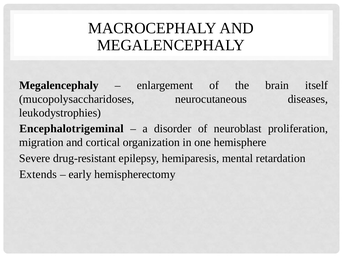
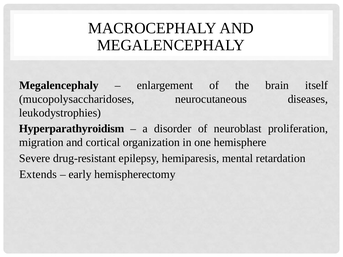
Encephalotrigeminal: Encephalotrigeminal -> Hyperparathyroidism
